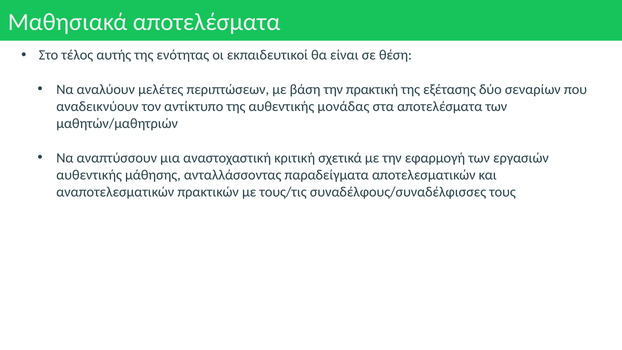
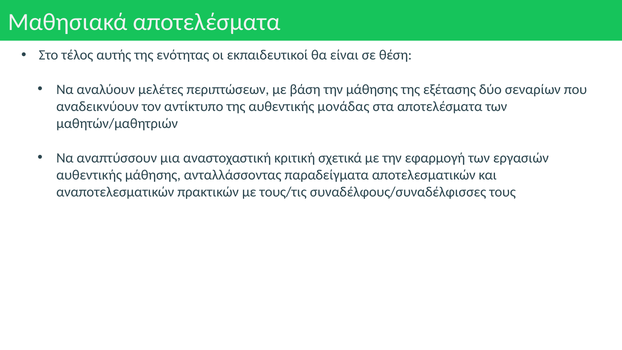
την πρακτική: πρακτική -> μάθησης
